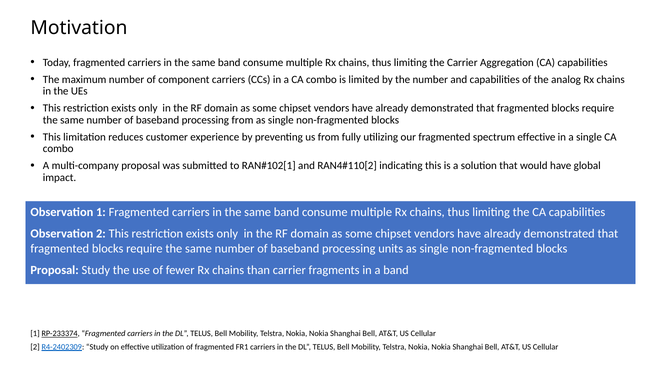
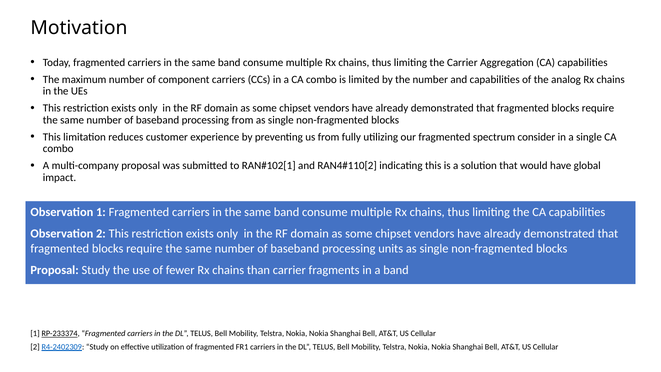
spectrum effective: effective -> consider
